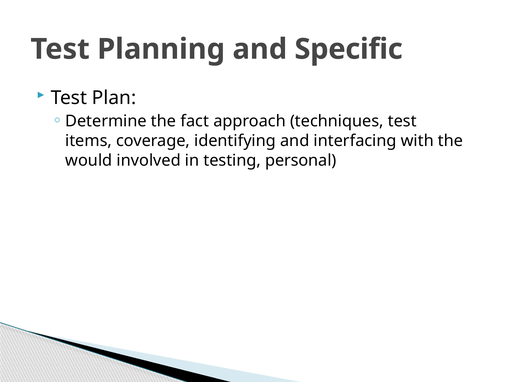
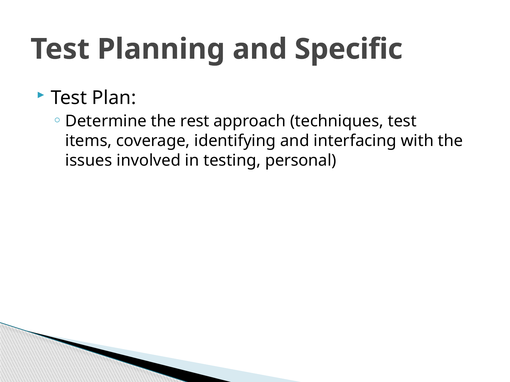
fact: fact -> rest
would: would -> issues
